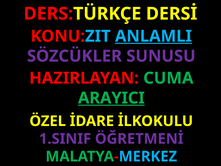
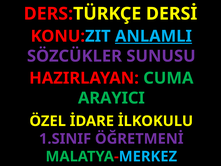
ARAYICI underline: present -> none
